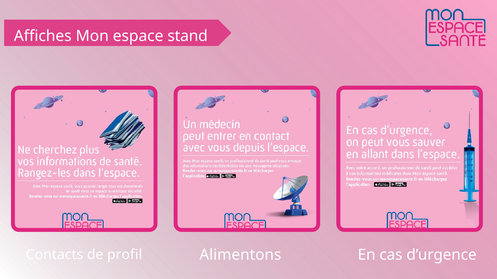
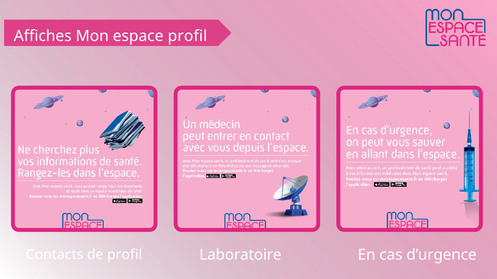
espace stand: stand -> profil
Alimentons: Alimentons -> Laboratoire
